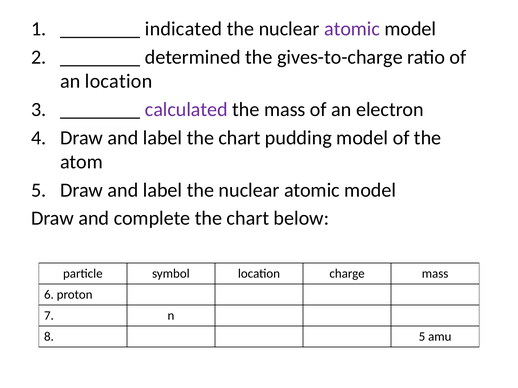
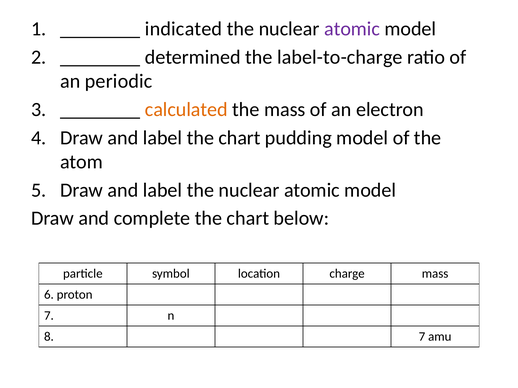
gives-to-charge: gives-to-charge -> label-to-charge
an location: location -> periodic
calculated colour: purple -> orange
8 5: 5 -> 7
